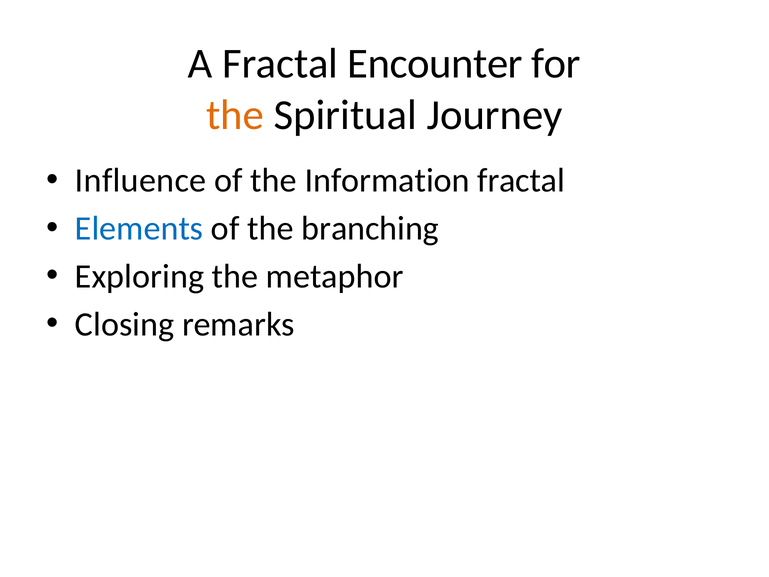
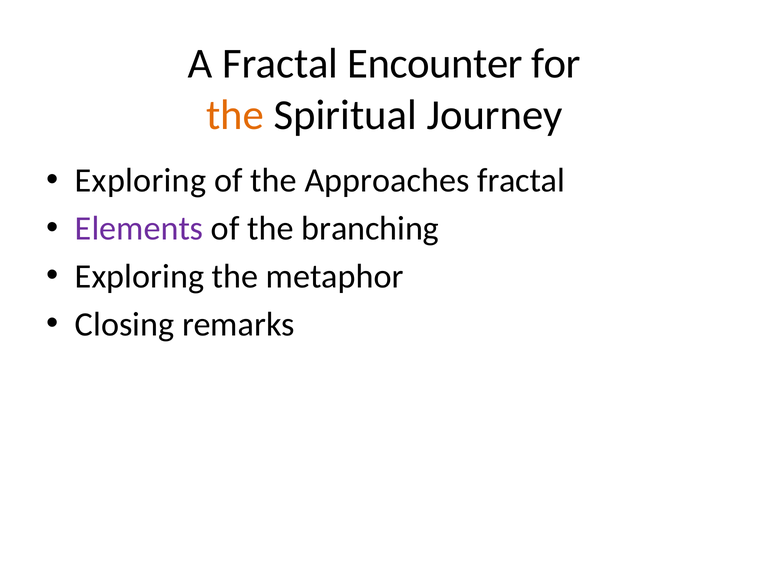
Influence at (141, 181): Influence -> Exploring
Information: Information -> Approaches
Elements colour: blue -> purple
